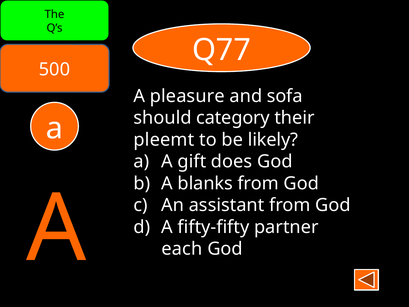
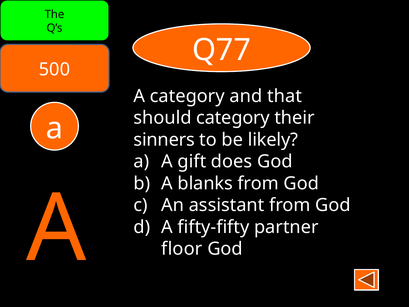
A pleasure: pleasure -> category
sofa: sofa -> that
pleemt: pleemt -> sinners
each: each -> floor
